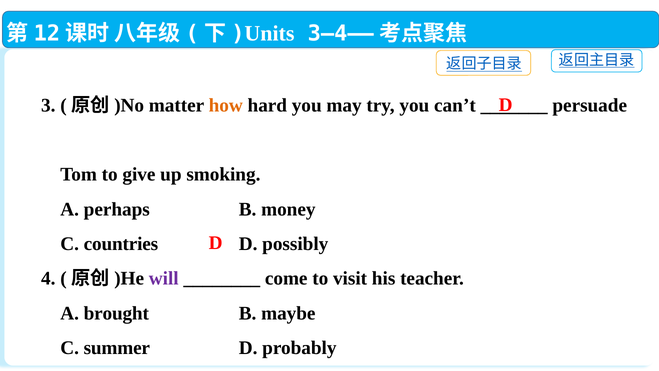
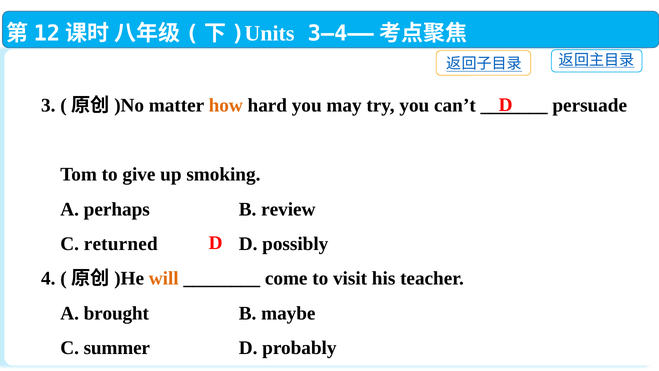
money: money -> review
countries: countries -> returned
will colour: purple -> orange
